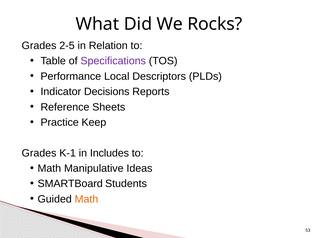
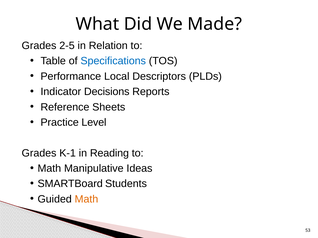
Rocks: Rocks -> Made
Specifications colour: purple -> blue
Keep: Keep -> Level
Includes: Includes -> Reading
